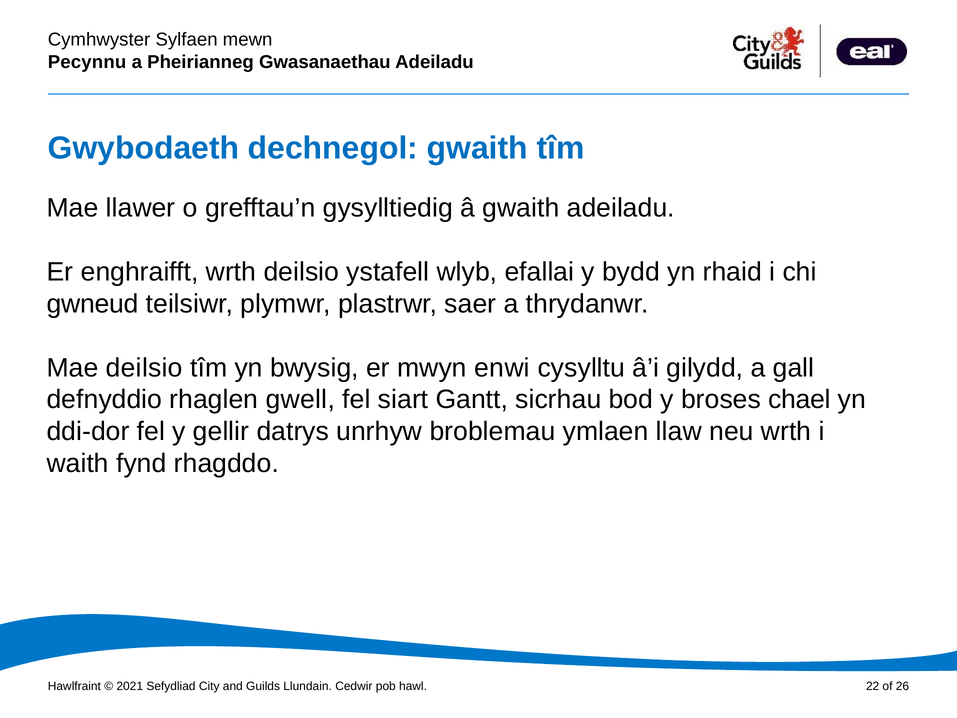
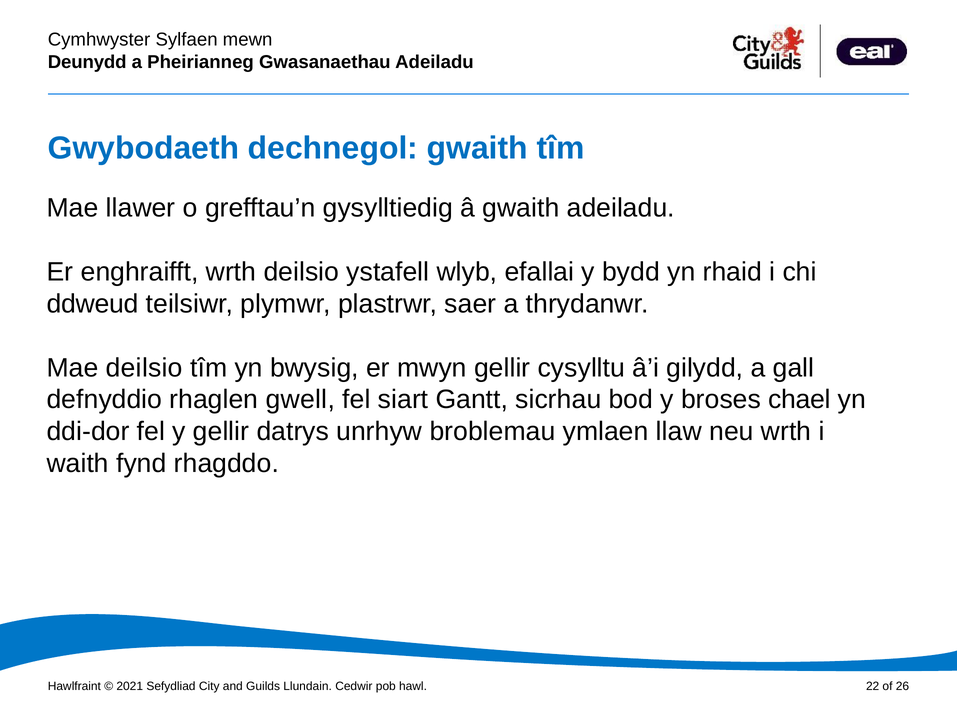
Pecynnu: Pecynnu -> Deunydd
gwneud: gwneud -> ddweud
mwyn enwi: enwi -> gellir
